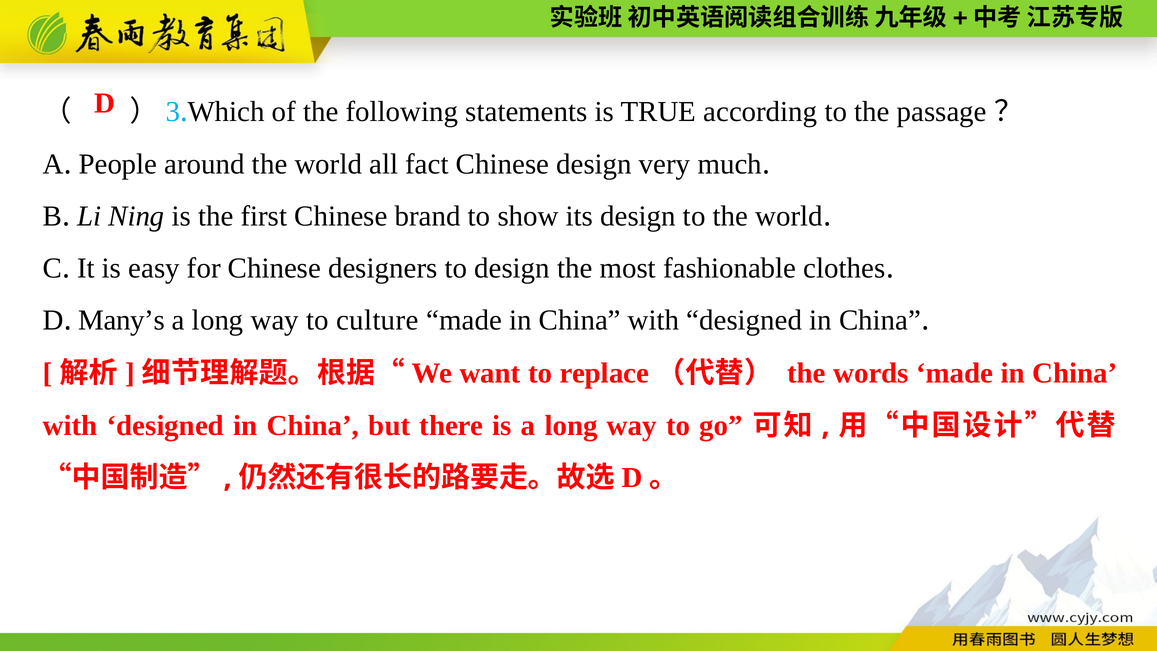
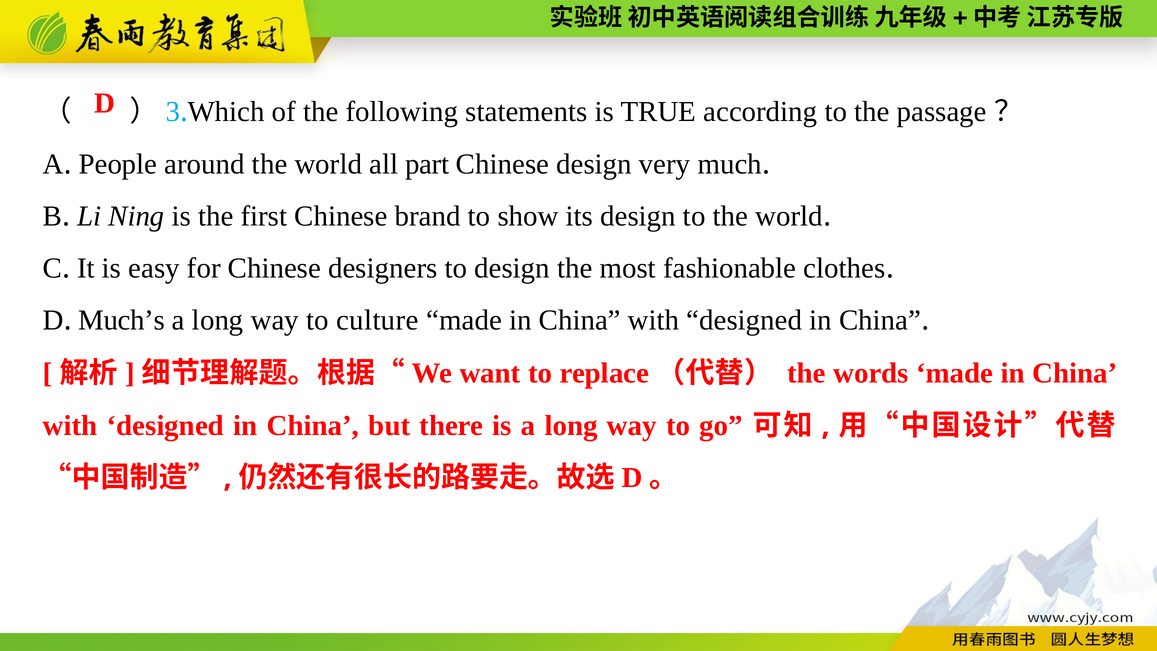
fact: fact -> part
Many’s: Many’s -> Much’s
